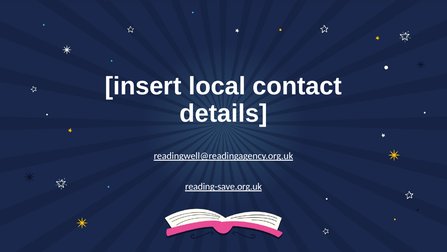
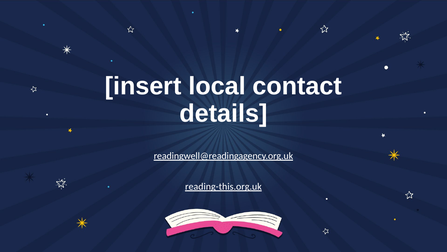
reading-save.org.uk: reading-save.org.uk -> reading-this.org.uk
